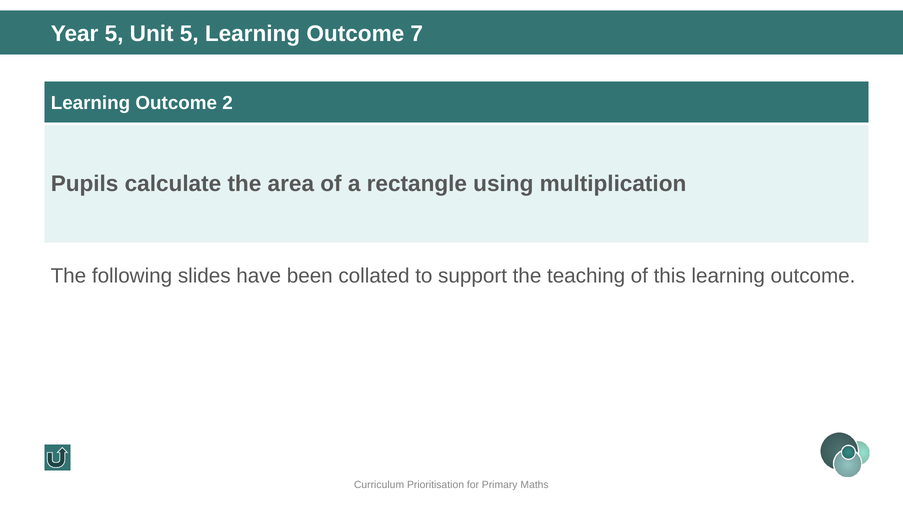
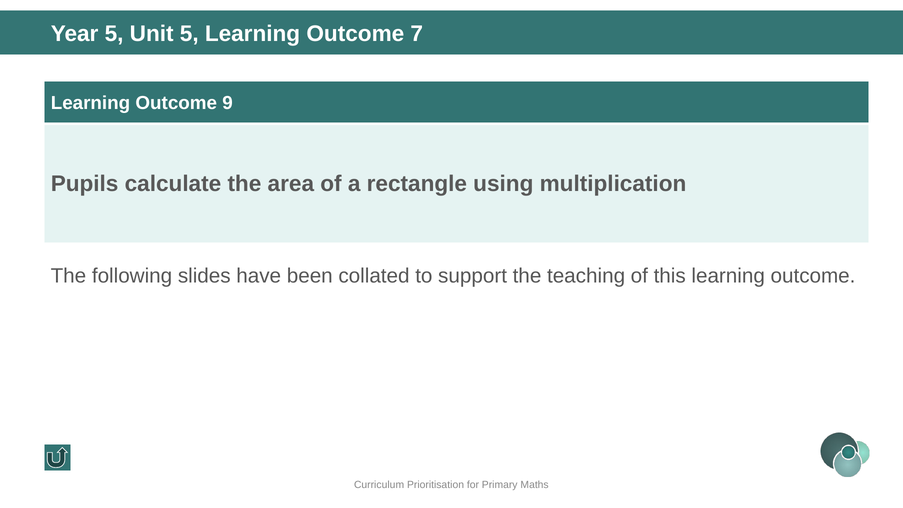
2: 2 -> 9
